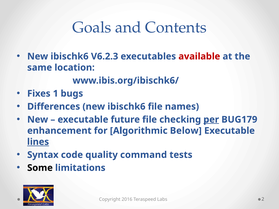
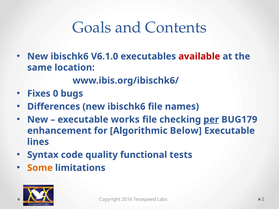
V6.2.3: V6.2.3 -> V6.1.0
1: 1 -> 0
future: future -> works
lines underline: present -> none
command: command -> functional
Some colour: black -> orange
